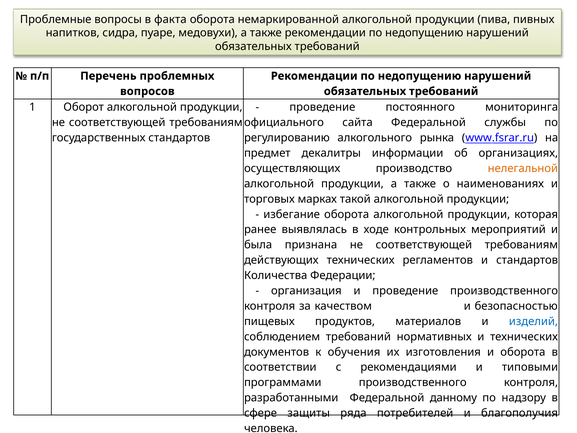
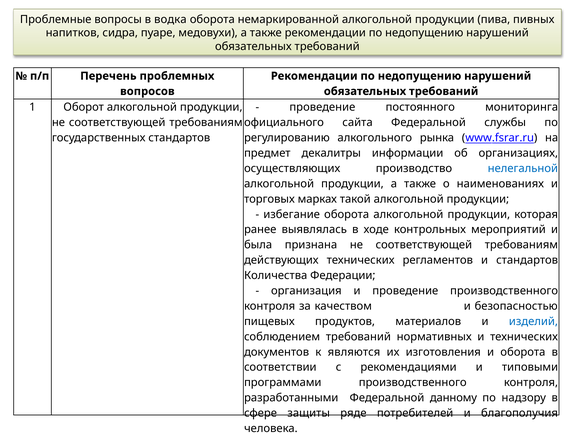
факта: факта -> водка
нелегальной colour: orange -> blue
обучения: обучения -> являются
ряда: ряда -> ряде
